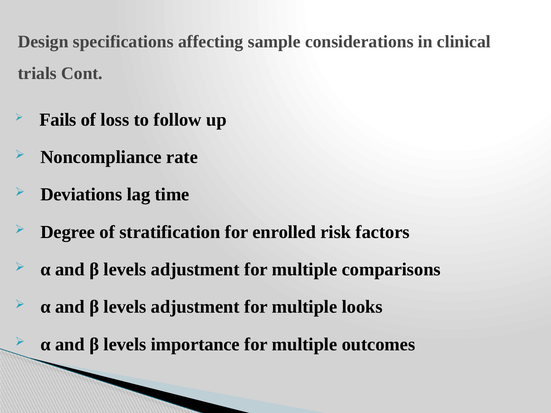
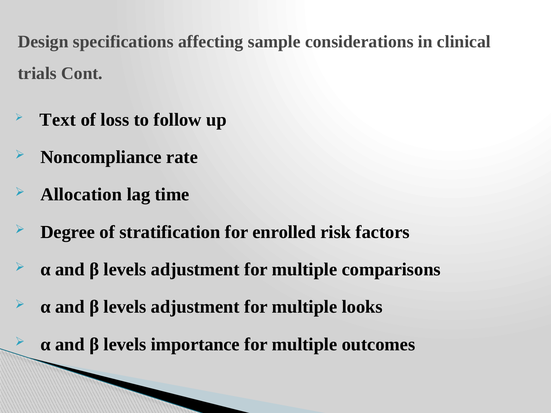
Fails: Fails -> Text
Deviations: Deviations -> Allocation
